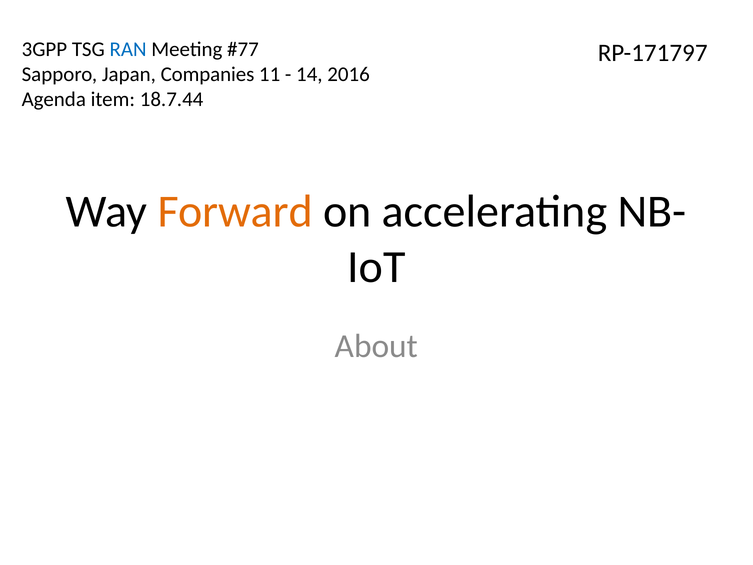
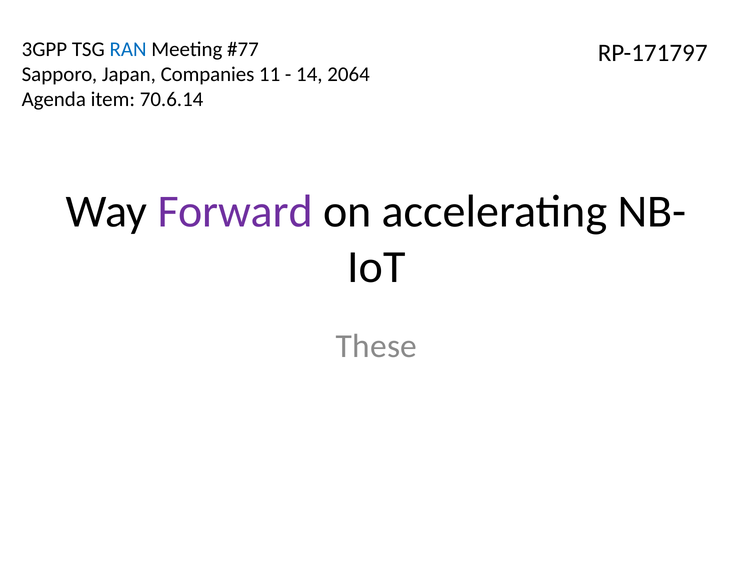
2016: 2016 -> 2064
18.7.44: 18.7.44 -> 70.6.14
Forward colour: orange -> purple
About: About -> These
